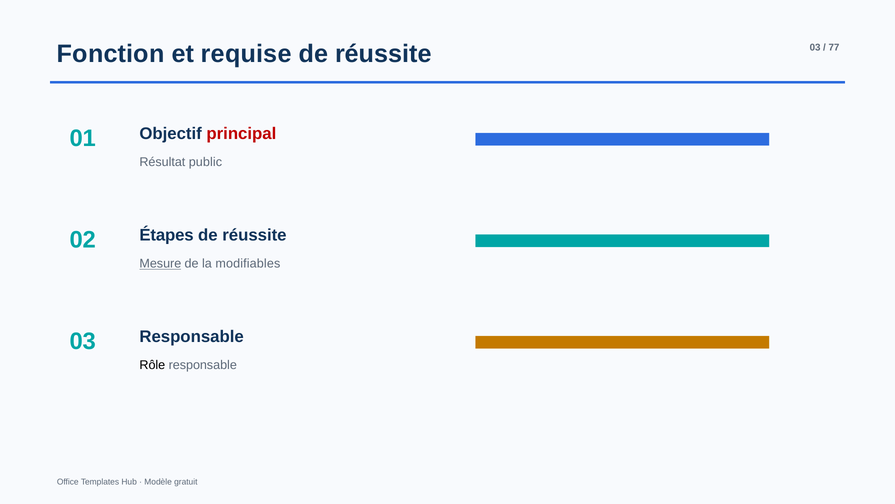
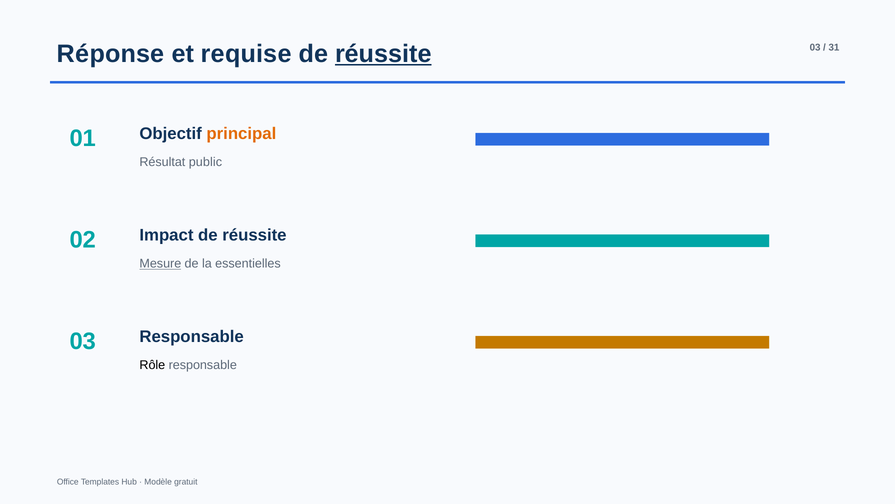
Fonction: Fonction -> Réponse
réussite at (383, 54) underline: none -> present
77: 77 -> 31
principal colour: red -> orange
Étapes: Étapes -> Impact
modifiables: modifiables -> essentielles
